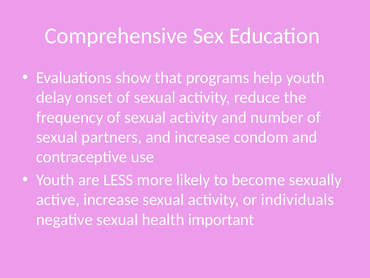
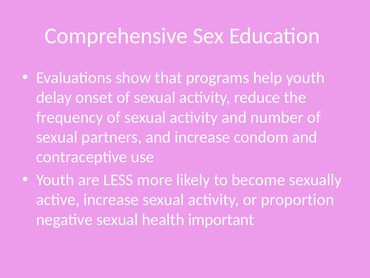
individuals: individuals -> proportion
